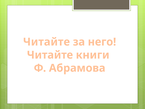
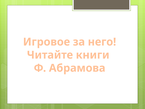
Читайте at (46, 42): Читайте -> Игровое
